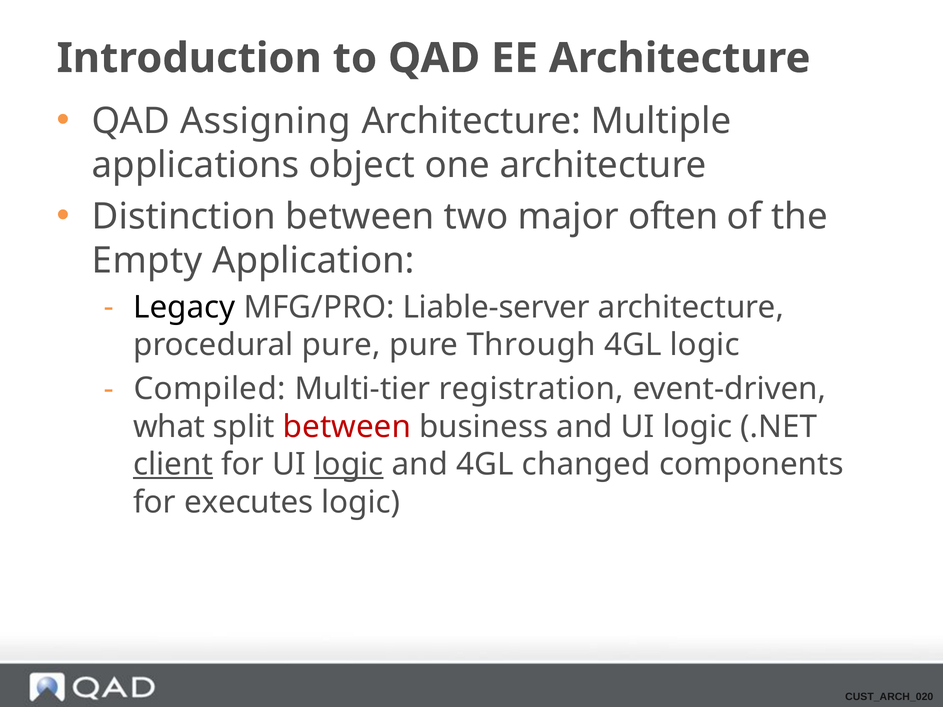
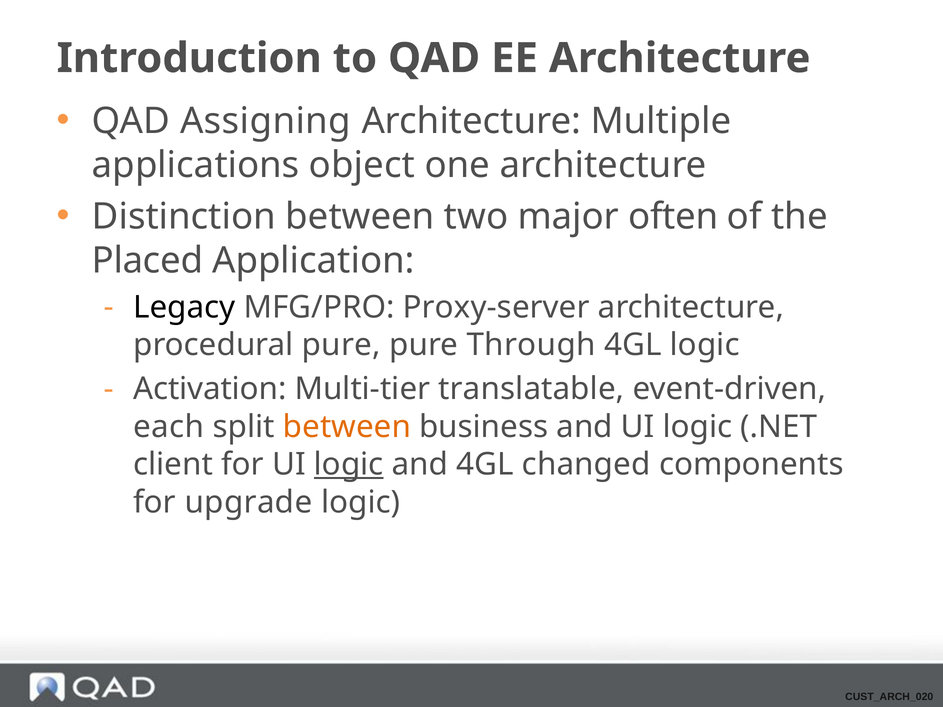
Empty: Empty -> Placed
Liable-server: Liable-server -> Proxy-server
Compiled: Compiled -> Activation
registration: registration -> translatable
what: what -> each
between at (347, 427) colour: red -> orange
client underline: present -> none
executes: executes -> upgrade
